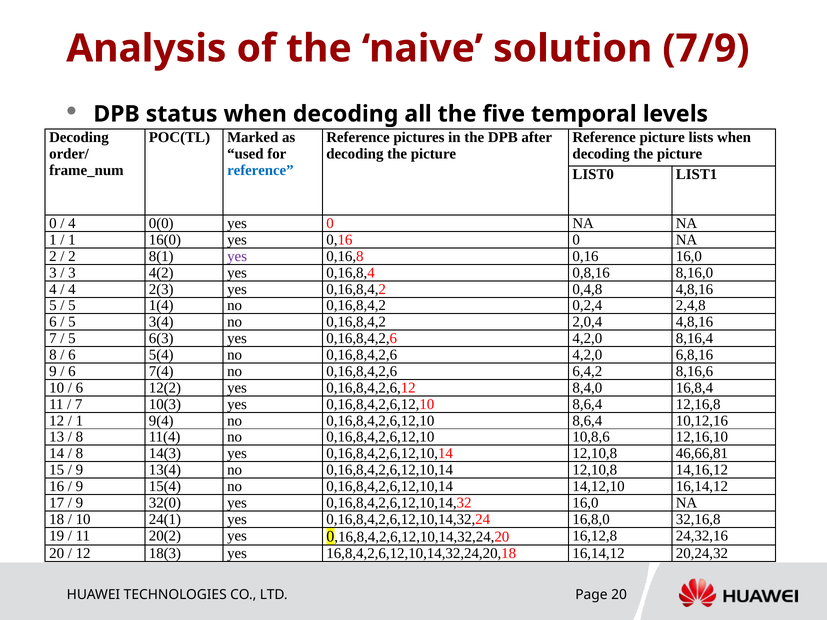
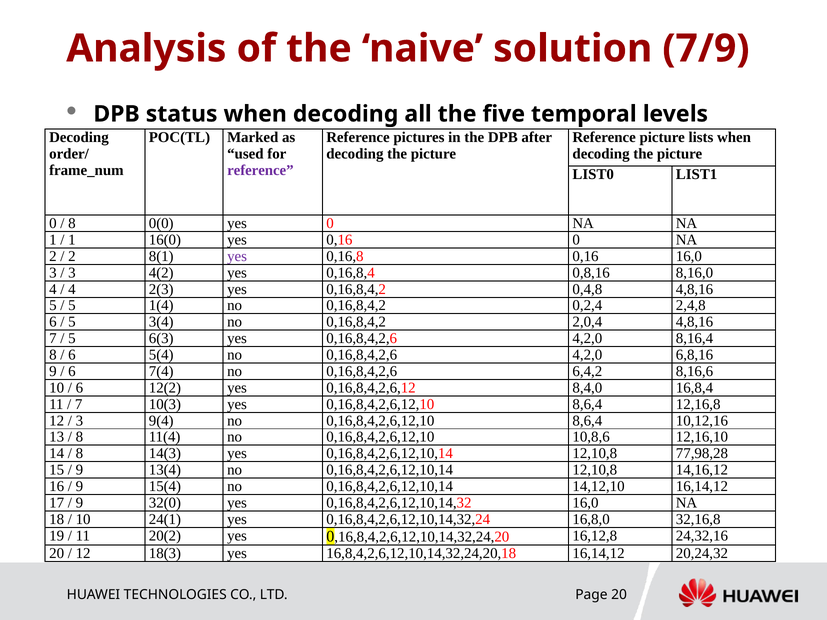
reference at (260, 170) colour: blue -> purple
4 at (72, 223): 4 -> 8
1 at (79, 421): 1 -> 3
46,66,81: 46,66,81 -> 77,98,28
